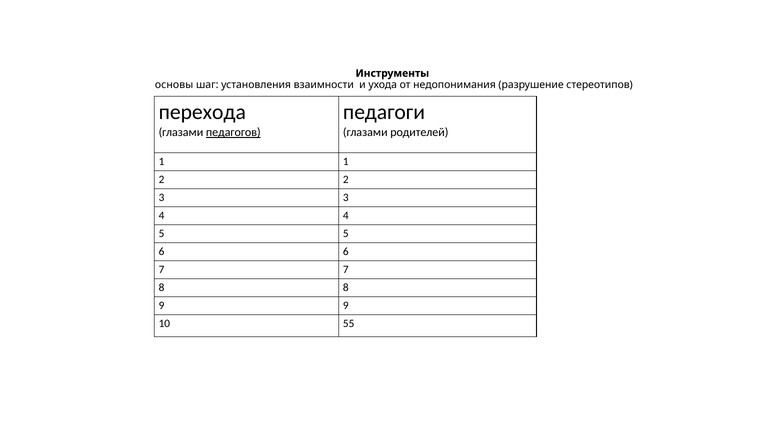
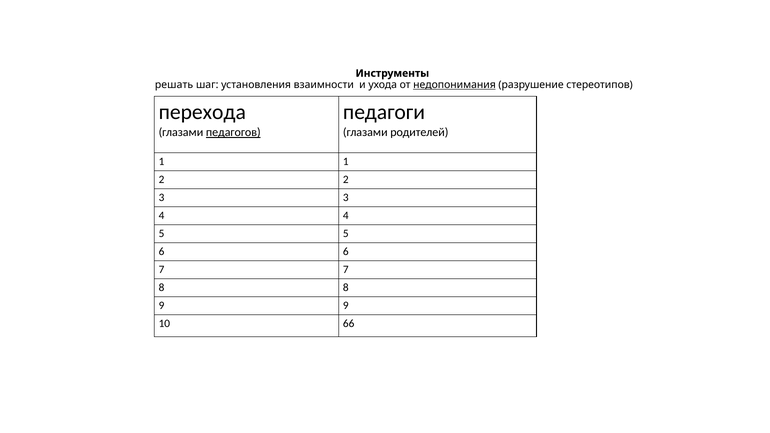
основы: основы -> решать
недопонимания underline: none -> present
55: 55 -> 66
